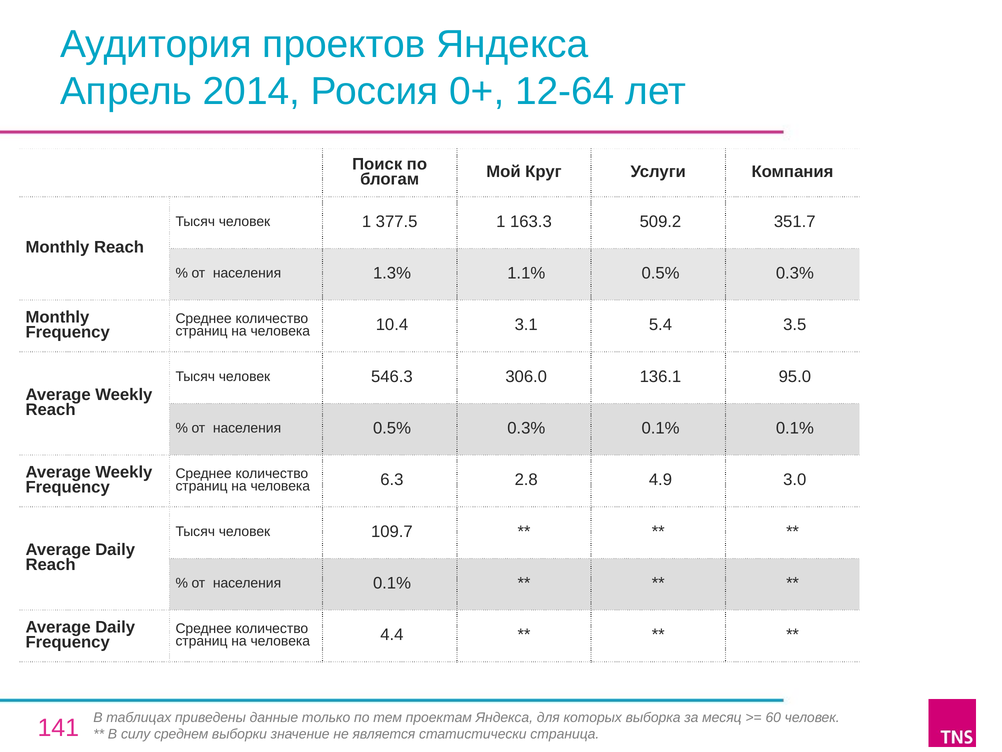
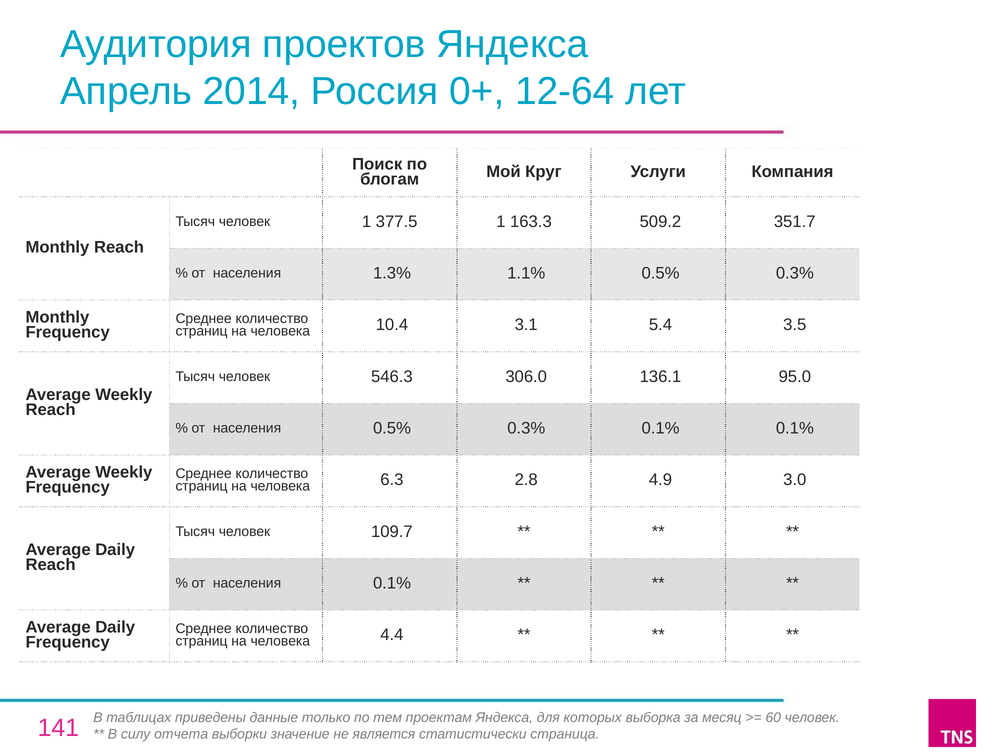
среднем: среднем -> отчета
